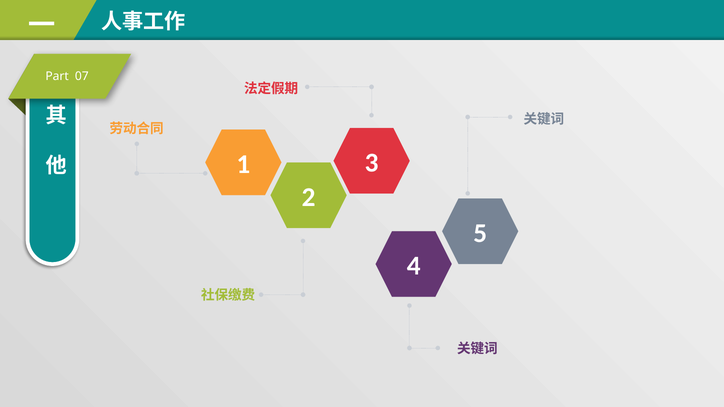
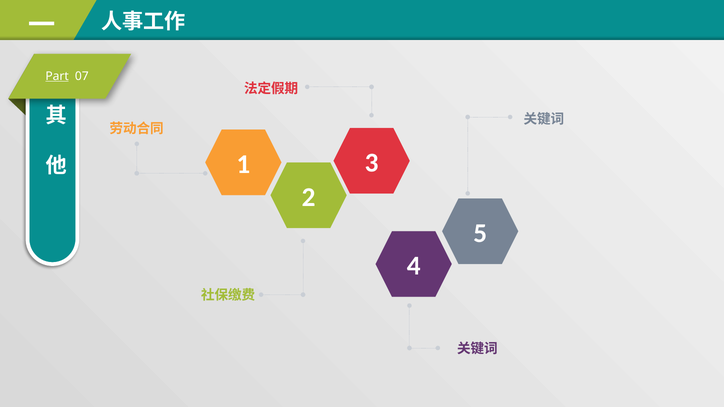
Part underline: none -> present
